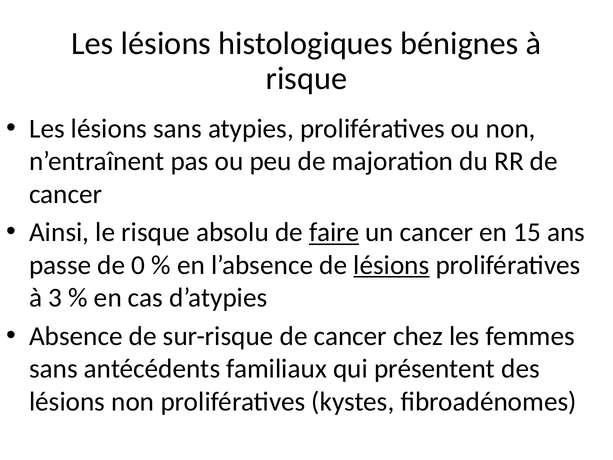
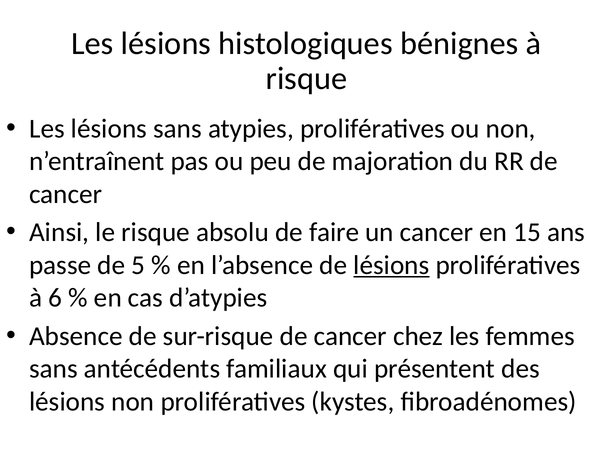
faire underline: present -> none
0: 0 -> 5
3: 3 -> 6
